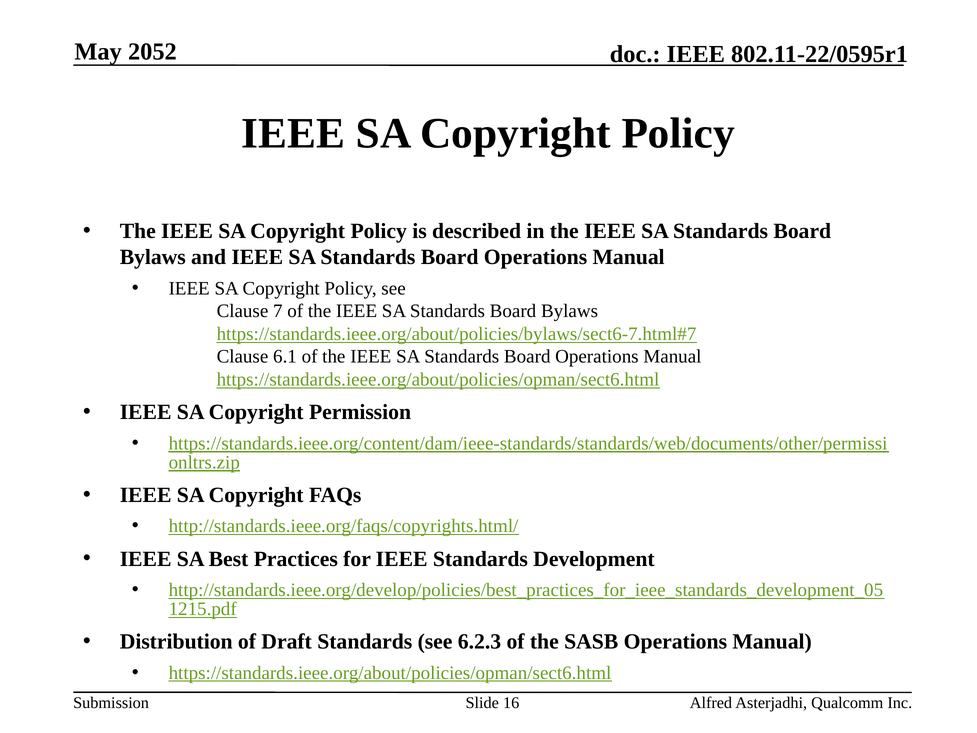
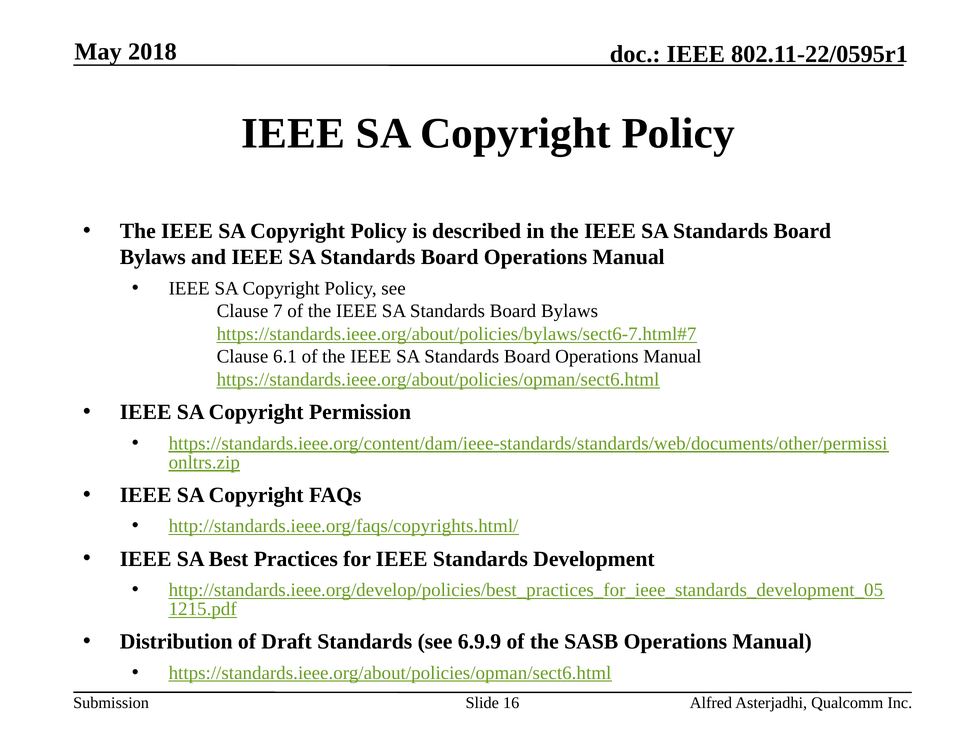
2052: 2052 -> 2018
6.2.3: 6.2.3 -> 6.9.9
